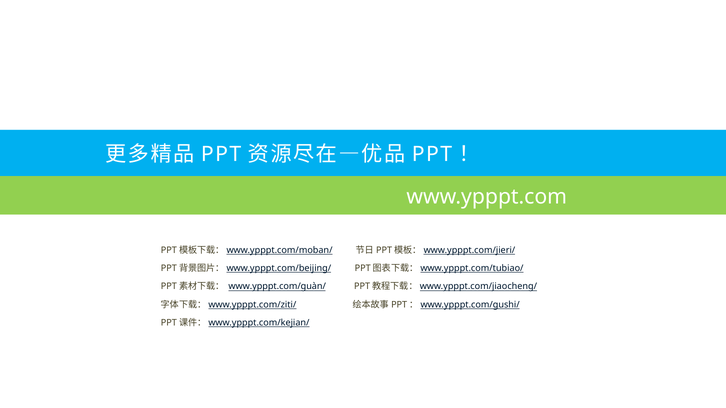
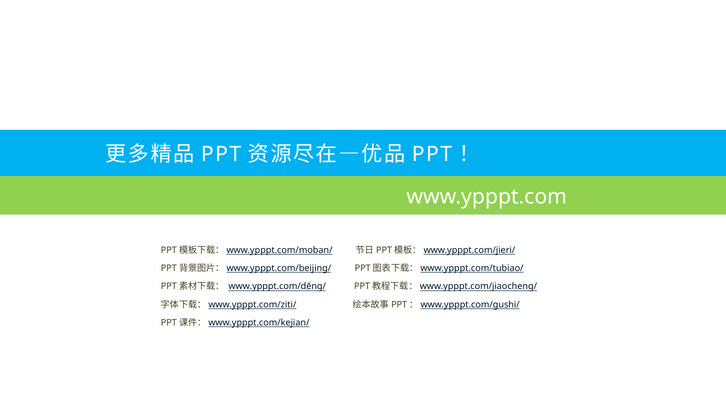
www.ypppt.com/guàn/: www.ypppt.com/guàn/ -> www.ypppt.com/dēng/
